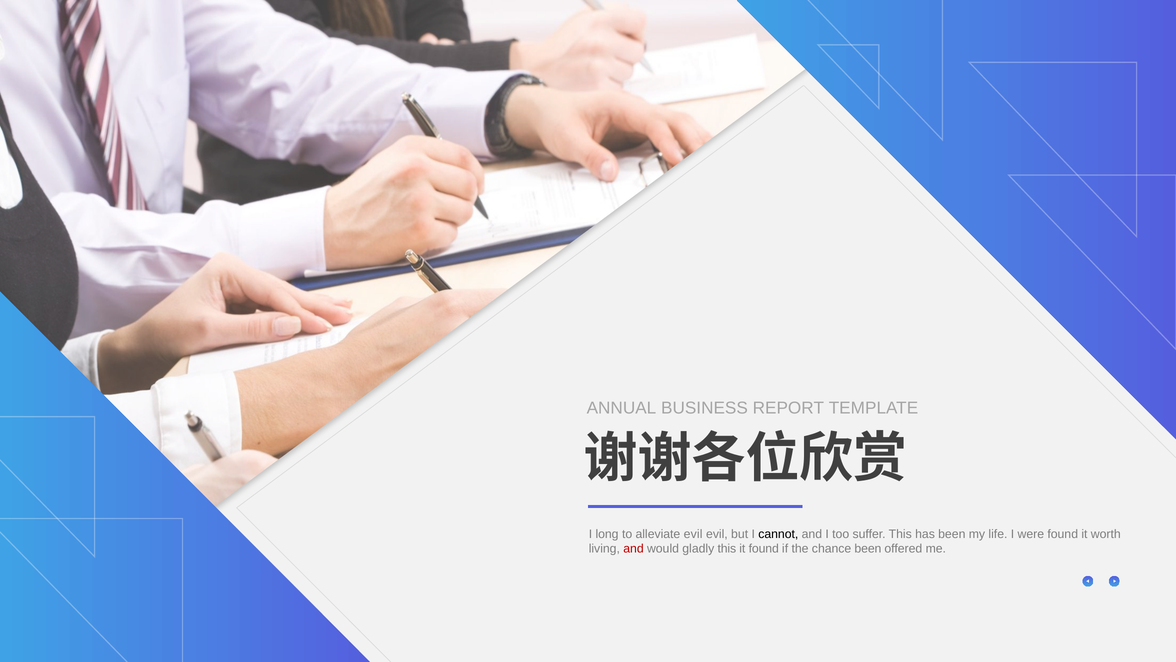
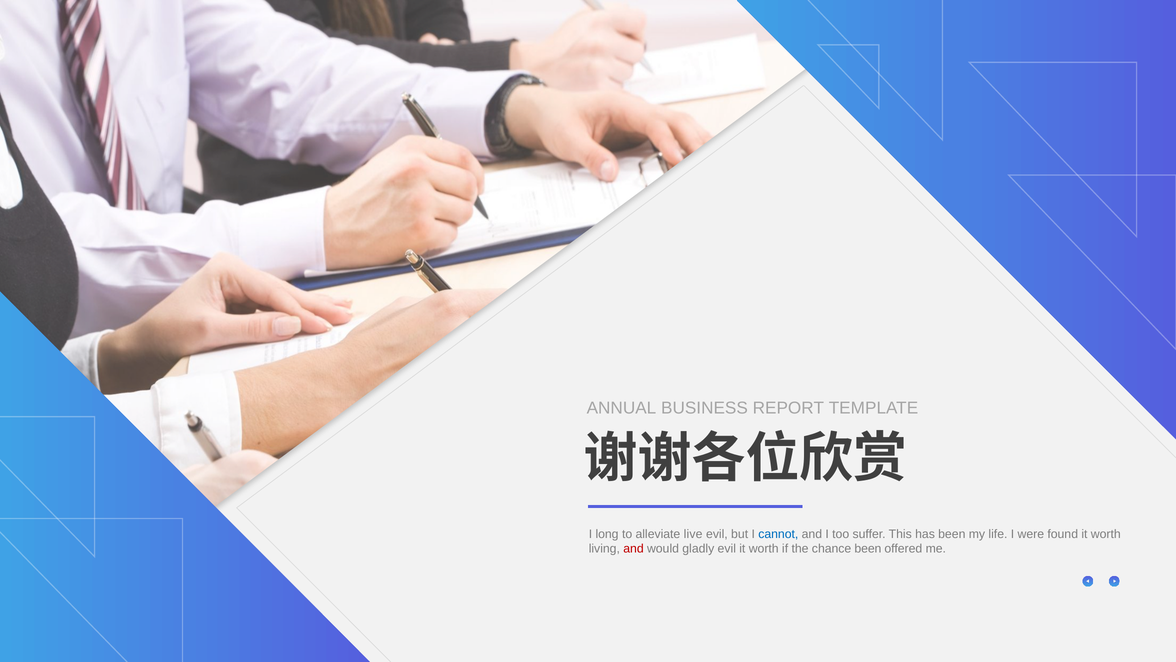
alleviate evil: evil -> live
cannot colour: black -> blue
gladly this: this -> evil
found at (764, 548): found -> worth
